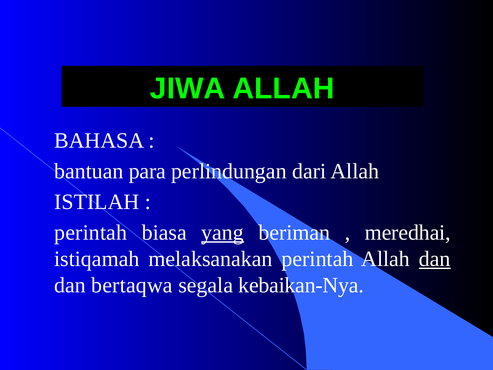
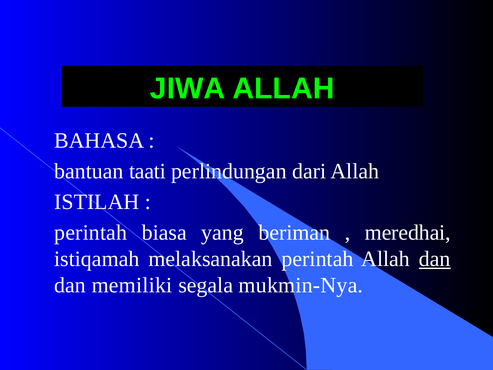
para: para -> taati
yang underline: present -> none
bertaqwa: bertaqwa -> memiliki
kebaikan-Nya: kebaikan-Nya -> mukmin-Nya
